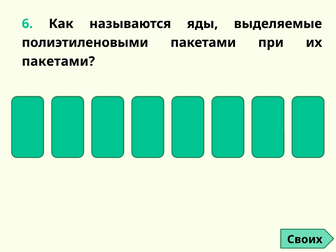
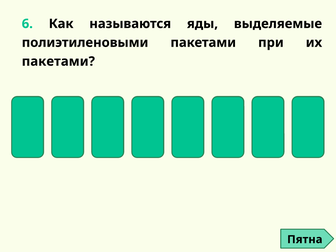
Своих: Своих -> Пятна
